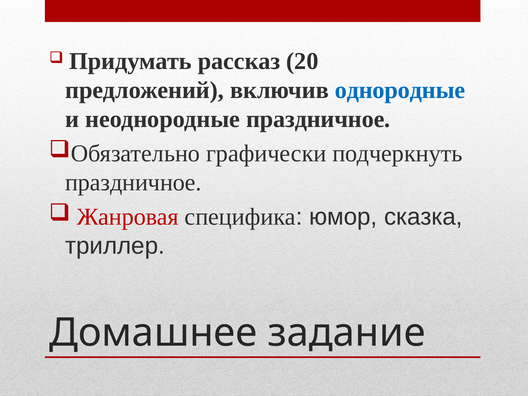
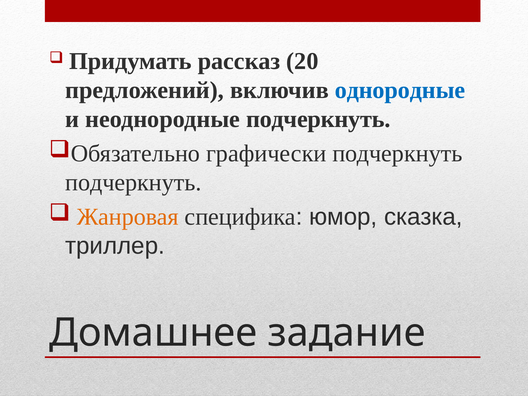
неоднородные праздничное: праздничное -> подчеркнуть
праздничное at (133, 183): праздничное -> подчеркнуть
Жанровая colour: red -> orange
